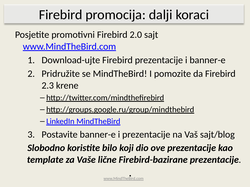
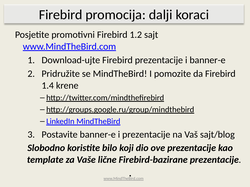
2.0: 2.0 -> 1.2
2.3: 2.3 -> 1.4
